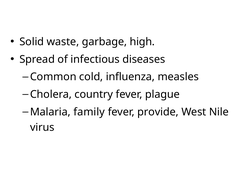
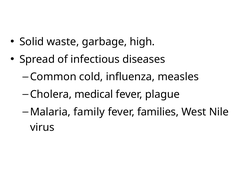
country: country -> medical
provide: provide -> families
